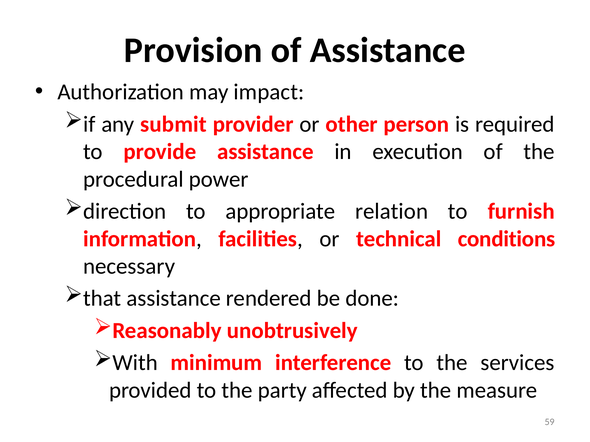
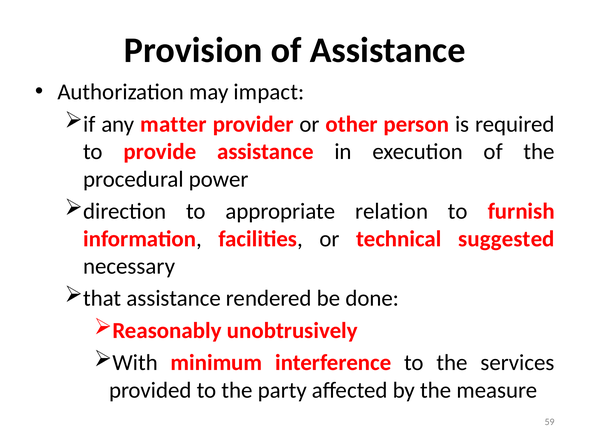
submit: submit -> matter
conditions: conditions -> suggested
